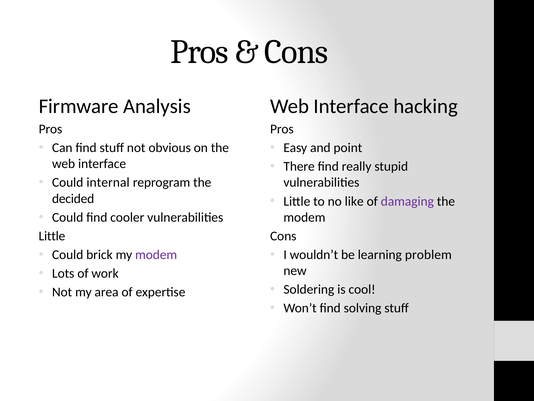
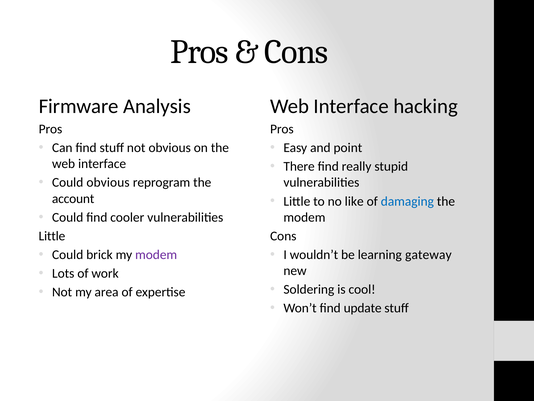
Could internal: internal -> obvious
decided: decided -> account
damaging colour: purple -> blue
problem: problem -> gateway
solving: solving -> update
